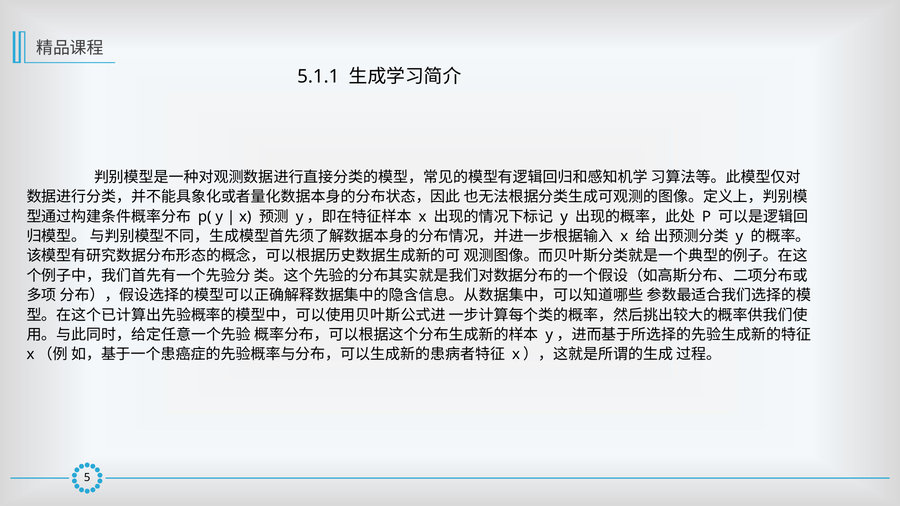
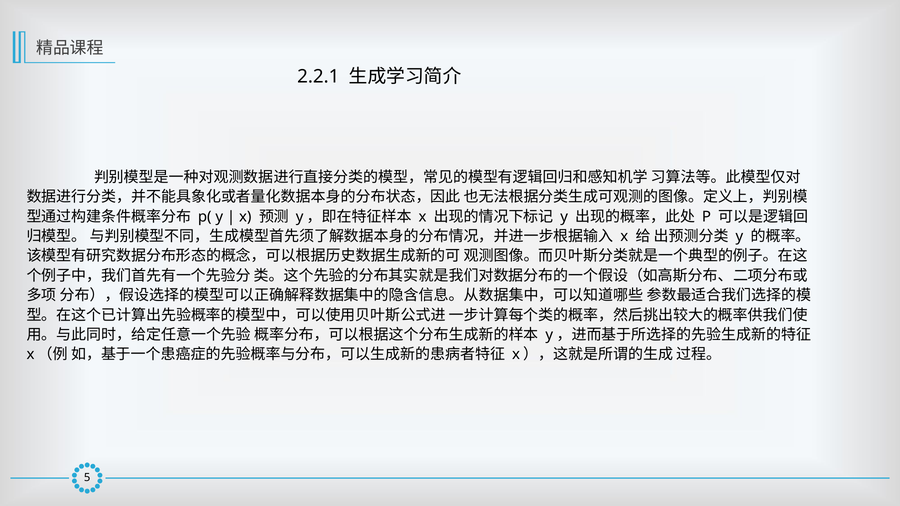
5.1.1: 5.1.1 -> 2.2.1
